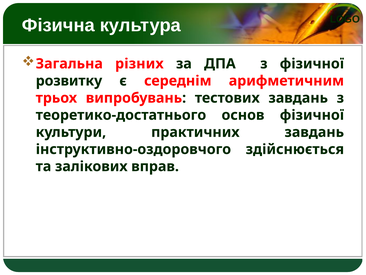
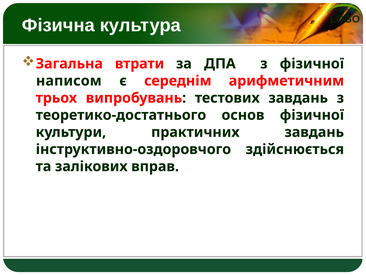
різних: різних -> втрати
розвитку: розвитку -> написом
